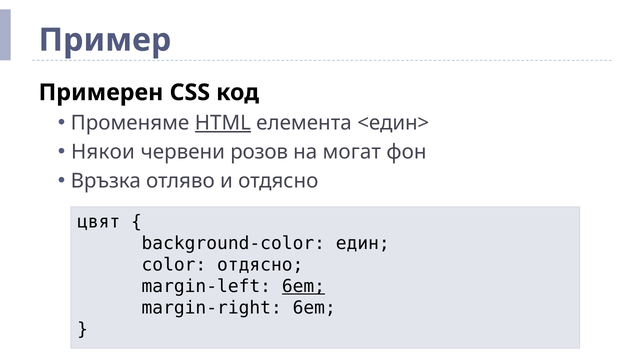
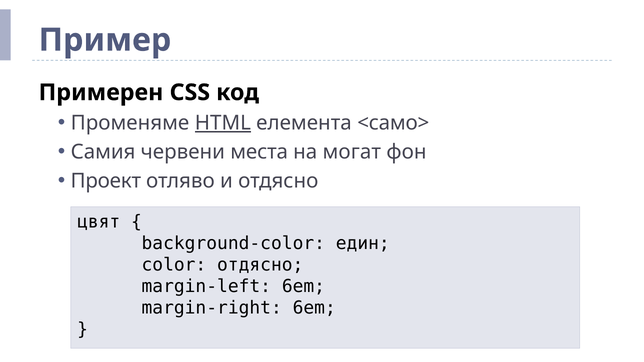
<един>: <един> -> <само>
Някои: Някои -> Самия
розов: розов -> места
Връзка: Връзка -> Проект
6em at (303, 286) underline: present -> none
